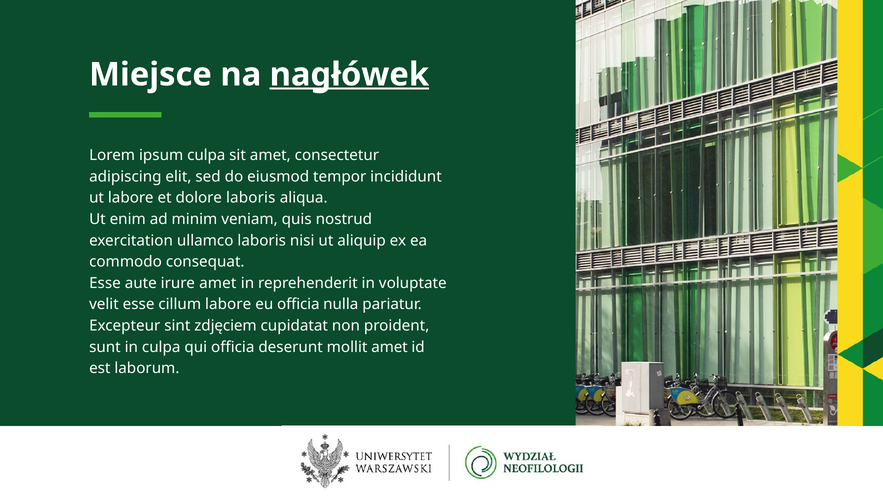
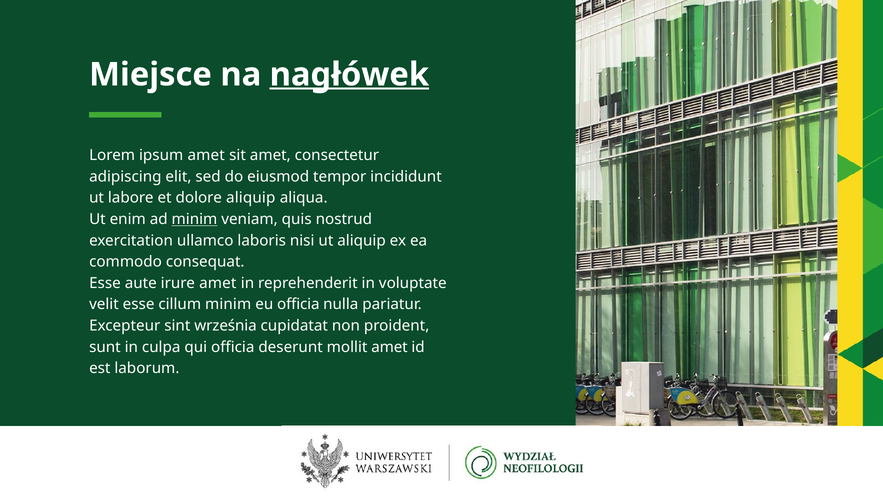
ipsum culpa: culpa -> amet
dolore laboris: laboris -> aliquip
minim at (194, 219) underline: none -> present
cillum labore: labore -> minim
zdjęciem: zdjęciem -> września
